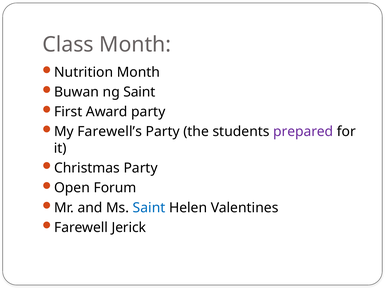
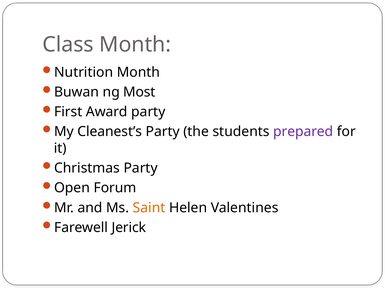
ng Saint: Saint -> Most
Farewell’s: Farewell’s -> Cleanest’s
Saint at (149, 208) colour: blue -> orange
